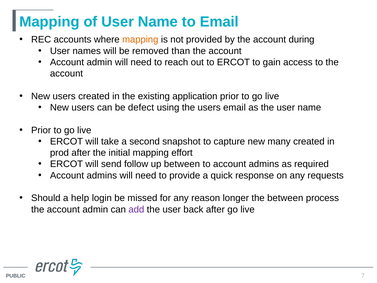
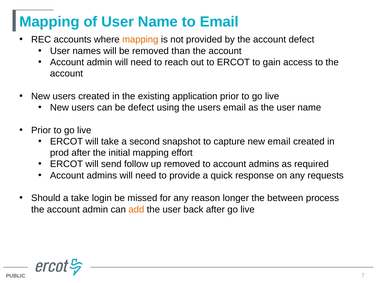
account during: during -> defect
new many: many -> email
up between: between -> removed
a help: help -> take
add colour: purple -> orange
